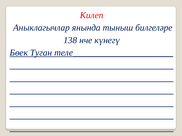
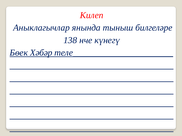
Туган: Туган -> Хәбәр
